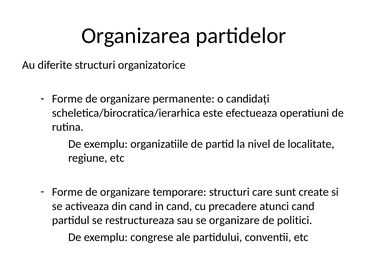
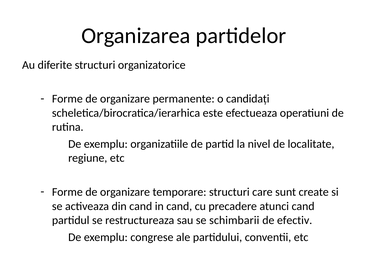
se organizare: organizare -> schimbarii
politici: politici -> efectiv
